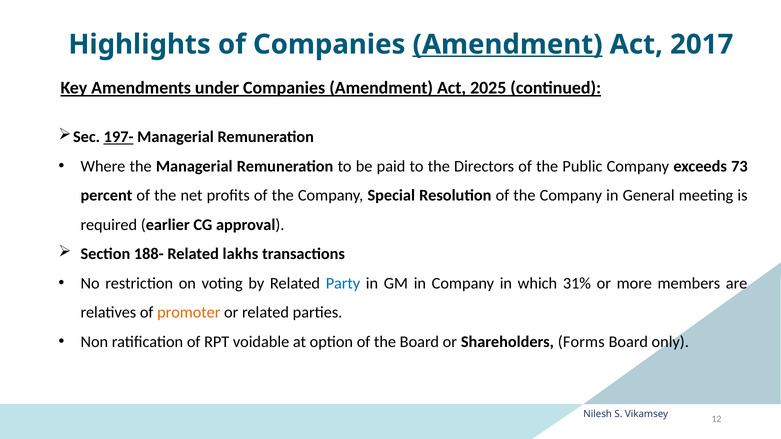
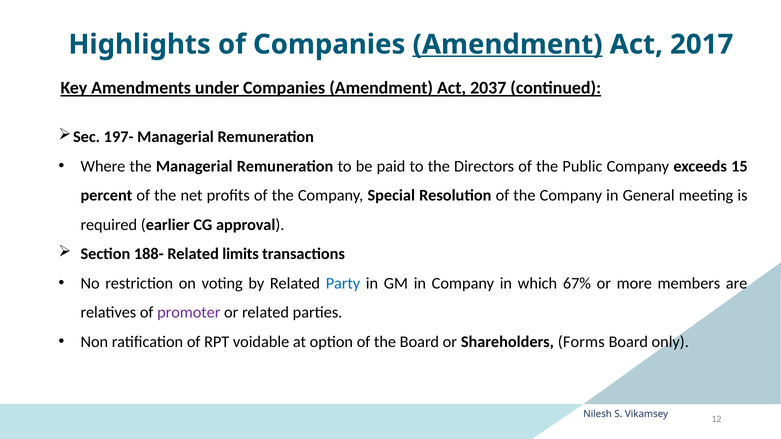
2025: 2025 -> 2037
197- underline: present -> none
73: 73 -> 15
lakhs: lakhs -> limits
31%: 31% -> 67%
promoter colour: orange -> purple
